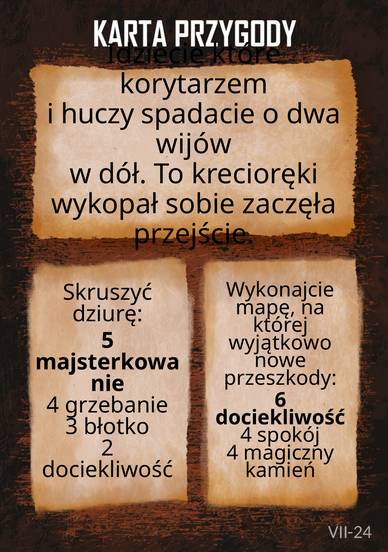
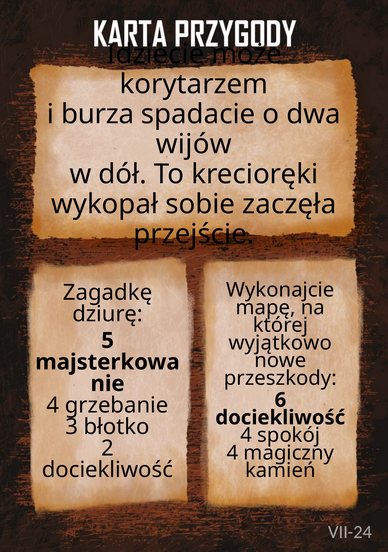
które: które -> może
huczy: huczy -> burza
Skruszyć: Skruszyć -> Zagadkę
